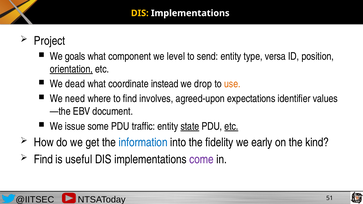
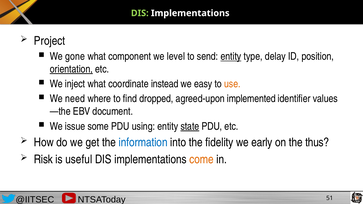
DIS at (140, 13) colour: yellow -> light green
goals: goals -> gone
entity at (231, 56) underline: none -> present
versa: versa -> delay
dead: dead -> inject
drop: drop -> easy
involves: involves -> dropped
expectations: expectations -> implemented
traffic: traffic -> using
etc at (231, 126) underline: present -> none
kind: kind -> thus
Find at (43, 159): Find -> Risk
come colour: purple -> orange
